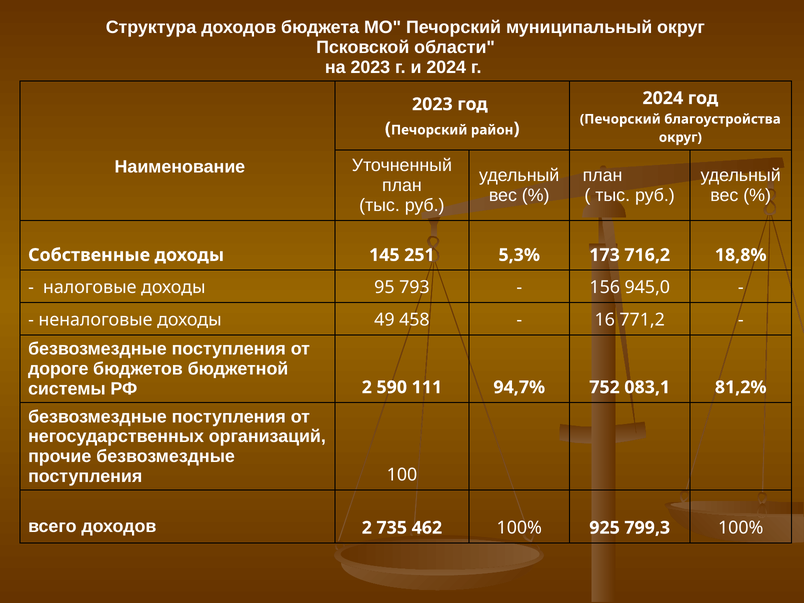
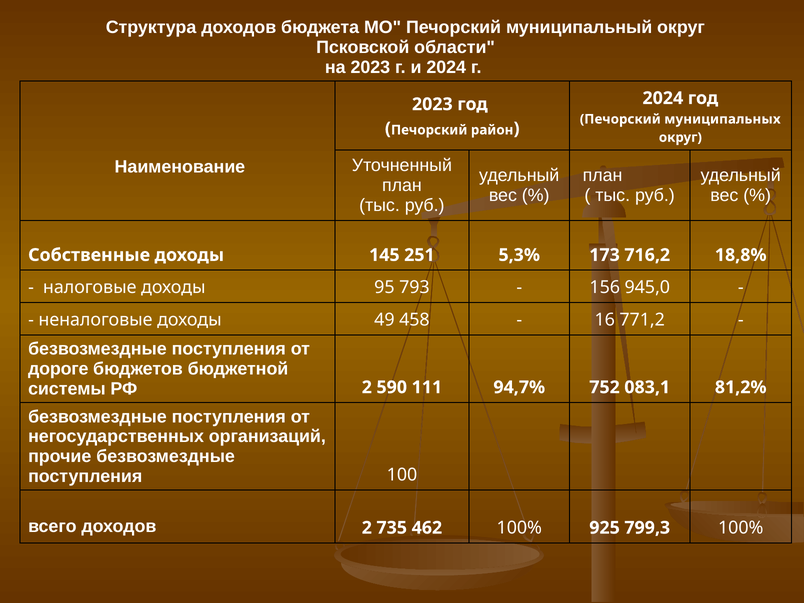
благоустройства: благоустройства -> муниципальных
